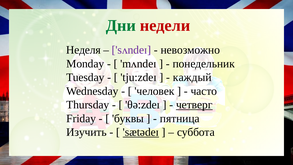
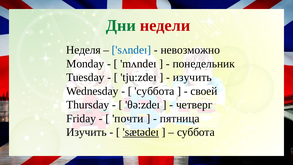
sʌndeɪ colour: purple -> blue
каждый at (192, 77): каждый -> изучить
человек at (154, 91): человек -> суббота
часто: часто -> своей
четверг underline: present -> none
буквы: буквы -> почти
